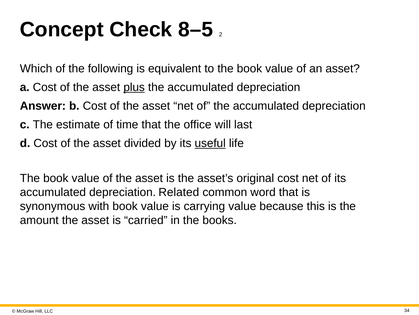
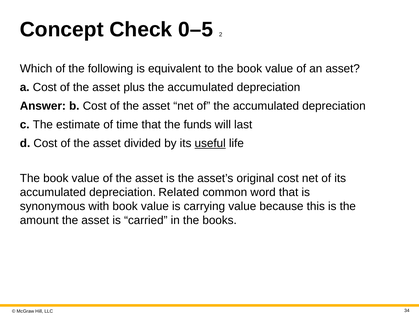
8–5: 8–5 -> 0–5
plus underline: present -> none
office: office -> funds
